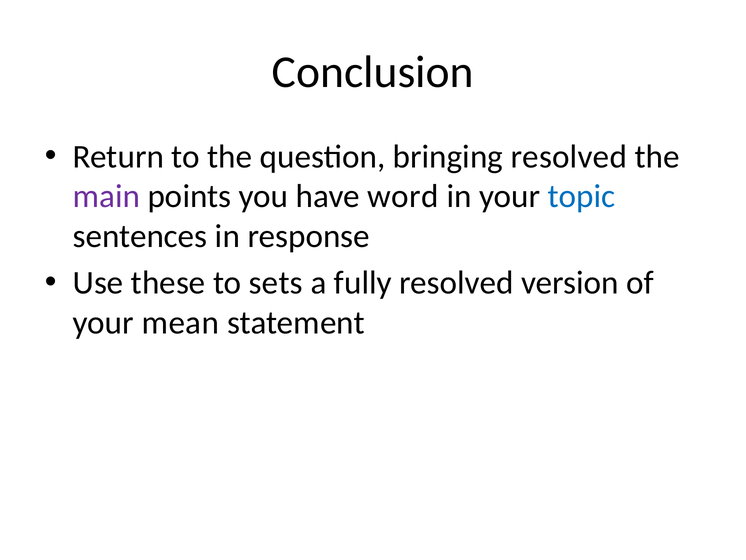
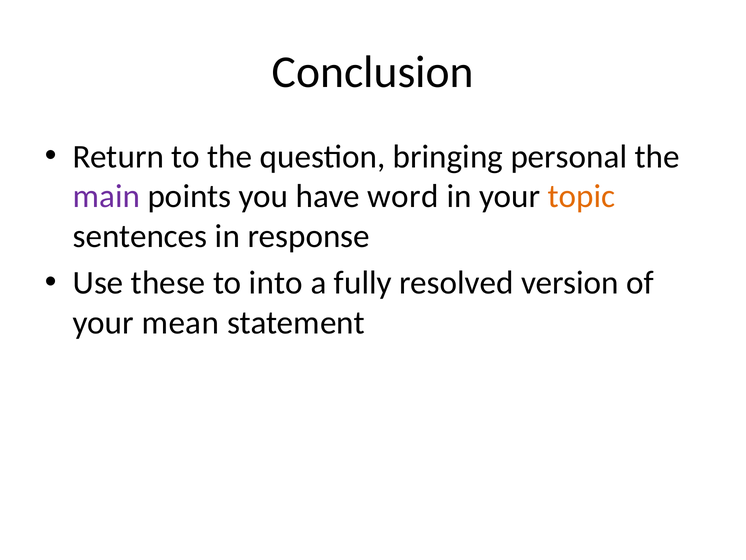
bringing resolved: resolved -> personal
topic colour: blue -> orange
sets: sets -> into
